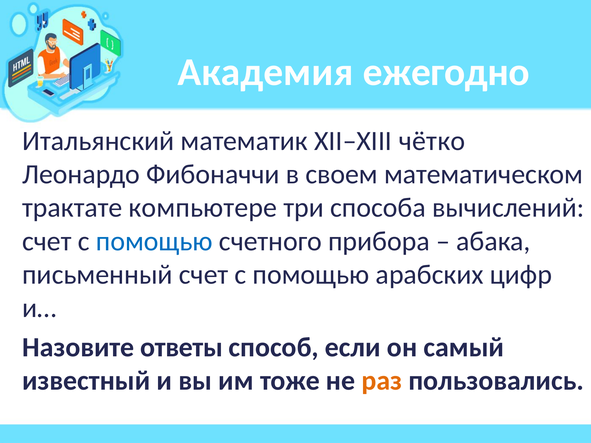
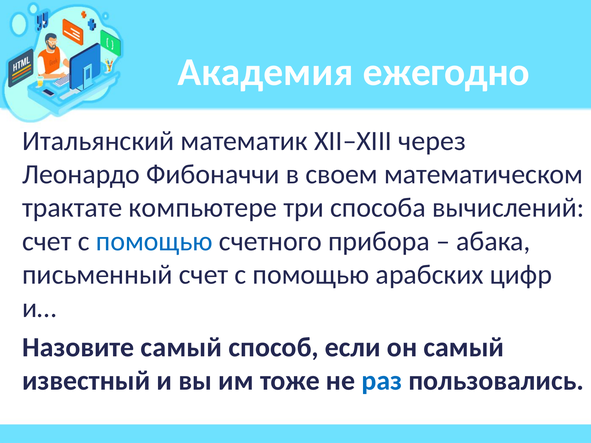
чётко: чётко -> через
Назовите ответы: ответы -> самый
раз colour: orange -> blue
